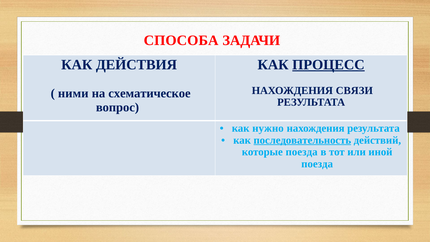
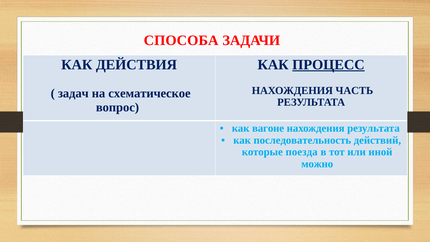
СВЯЗИ: СВЯЗИ -> ЧАСТЬ
ними: ними -> задач
нужно: нужно -> вагоне
последовательность underline: present -> none
поезда at (317, 164): поезда -> можно
